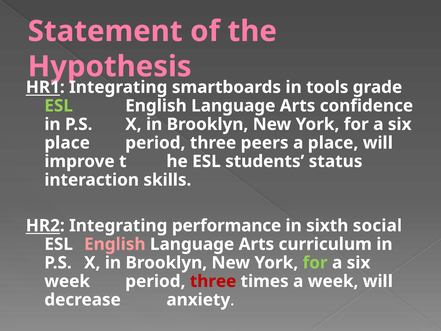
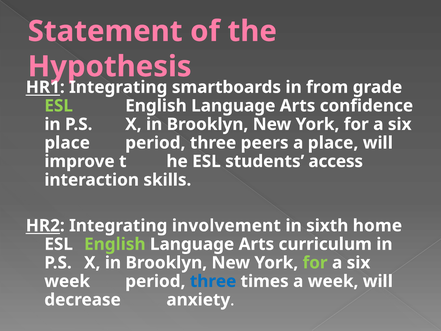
tools: tools -> from
status: status -> access
performance: performance -> involvement
social: social -> home
English at (115, 244) colour: pink -> light green
three at (213, 281) colour: red -> blue
